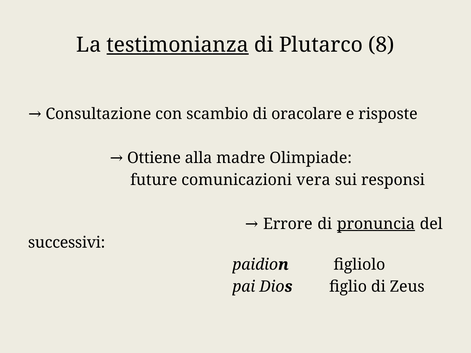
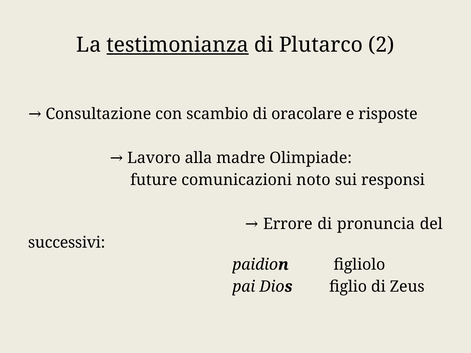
8: 8 -> 2
Ottiene: Ottiene -> Lavoro
vera: vera -> noto
pronuncia underline: present -> none
